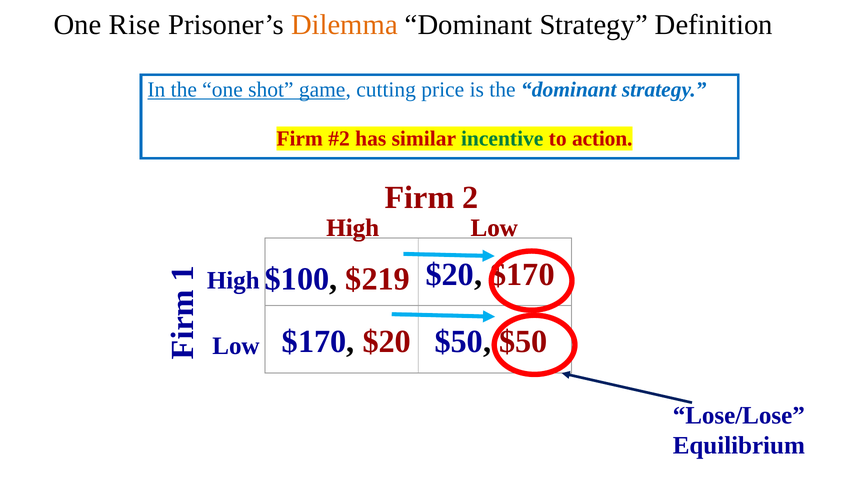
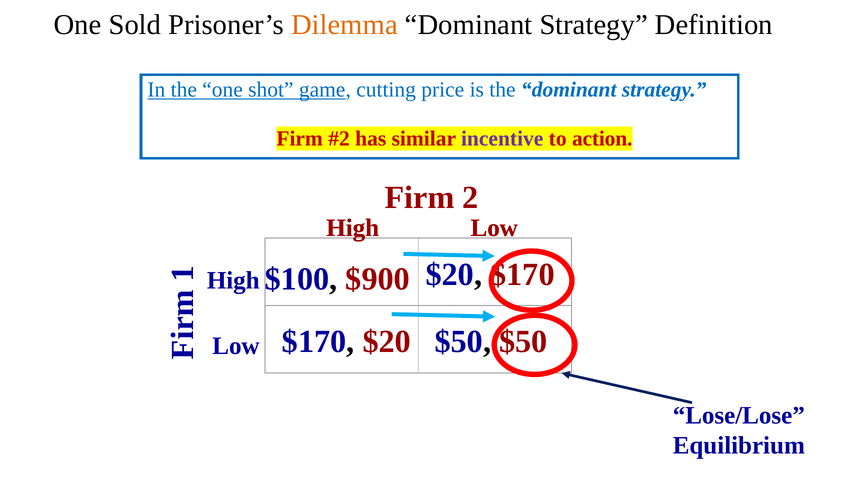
Rise: Rise -> Sold
incentive colour: green -> purple
$219: $219 -> $900
